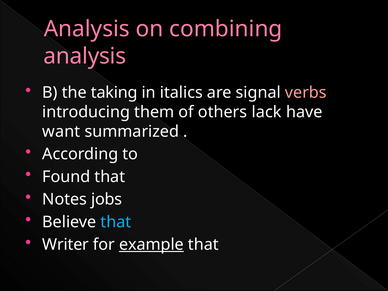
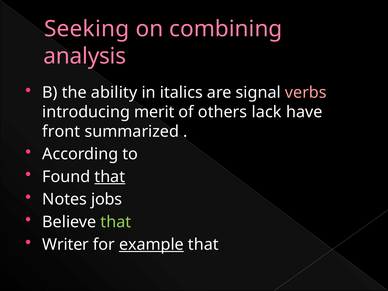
Analysis at (87, 29): Analysis -> Seeking
taking: taking -> ability
them: them -> merit
want: want -> front
that at (110, 177) underline: none -> present
that at (116, 222) colour: light blue -> light green
